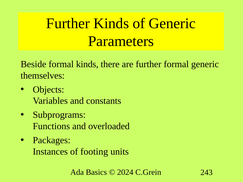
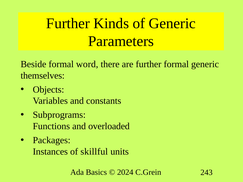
formal kinds: kinds -> word
footing: footing -> skillful
